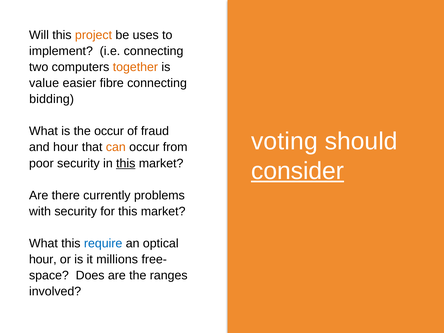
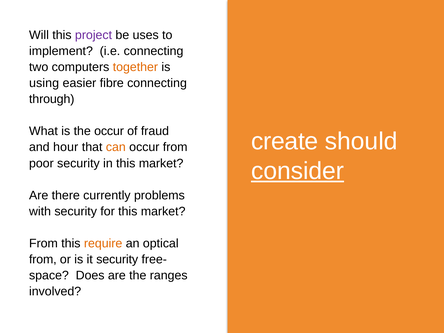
project colour: orange -> purple
value: value -> using
bidding: bidding -> through
voting: voting -> create
this at (126, 163) underline: present -> none
What at (43, 243): What -> From
require colour: blue -> orange
hour at (43, 259): hour -> from
it millions: millions -> security
